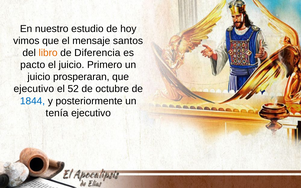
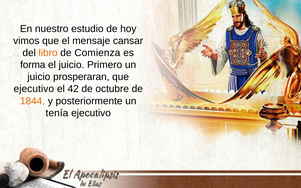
santos: santos -> cansar
Diferencia: Diferencia -> Comienza
pacto: pacto -> forma
52: 52 -> 42
1844 colour: blue -> orange
